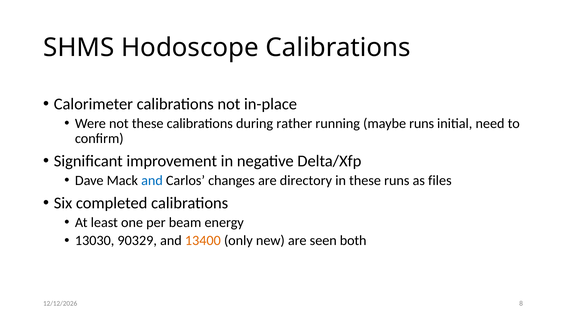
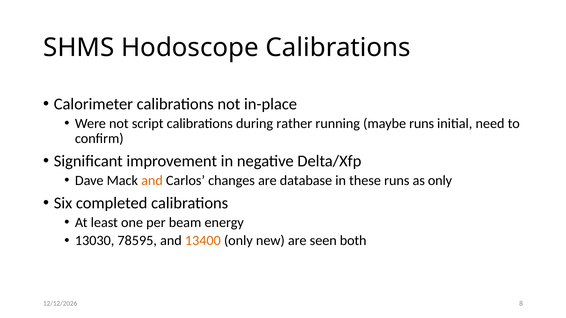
not these: these -> script
and at (152, 181) colour: blue -> orange
directory: directory -> database
as files: files -> only
90329: 90329 -> 78595
